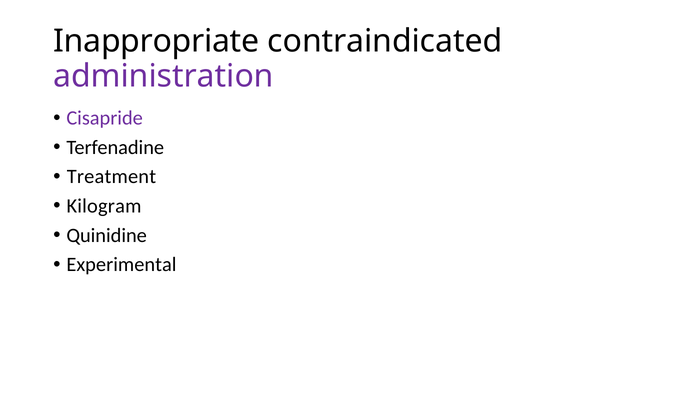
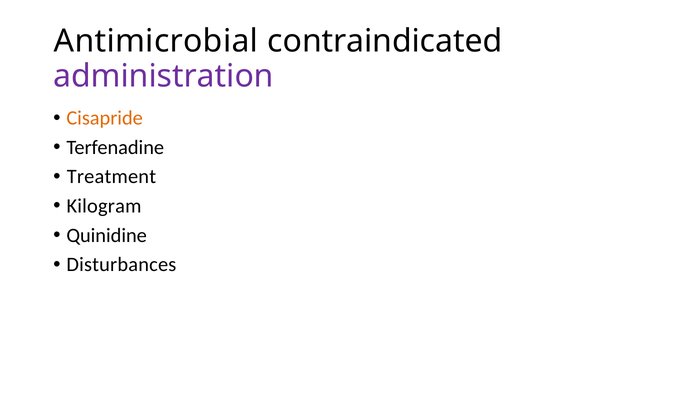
Inappropriate: Inappropriate -> Antimicrobial
Cisapride colour: purple -> orange
Experimental: Experimental -> Disturbances
